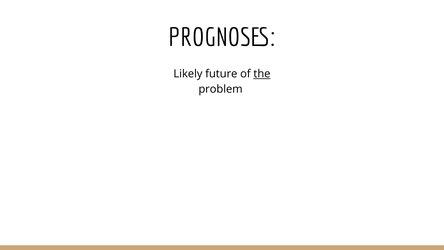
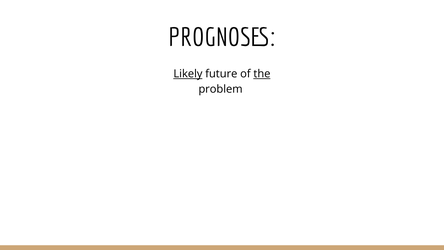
Likely underline: none -> present
